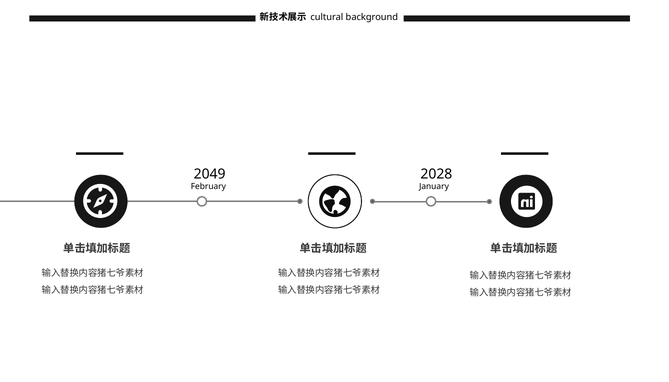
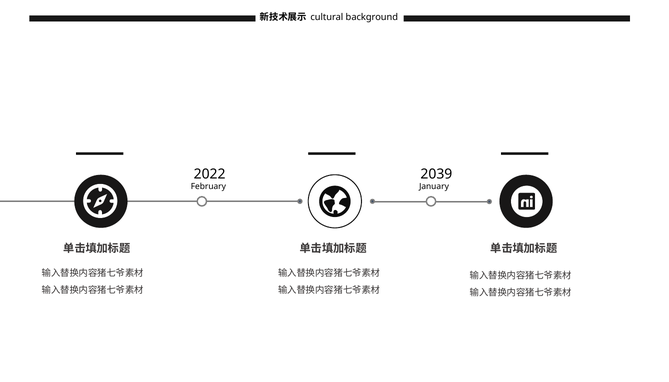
2049: 2049 -> 2022
2028: 2028 -> 2039
